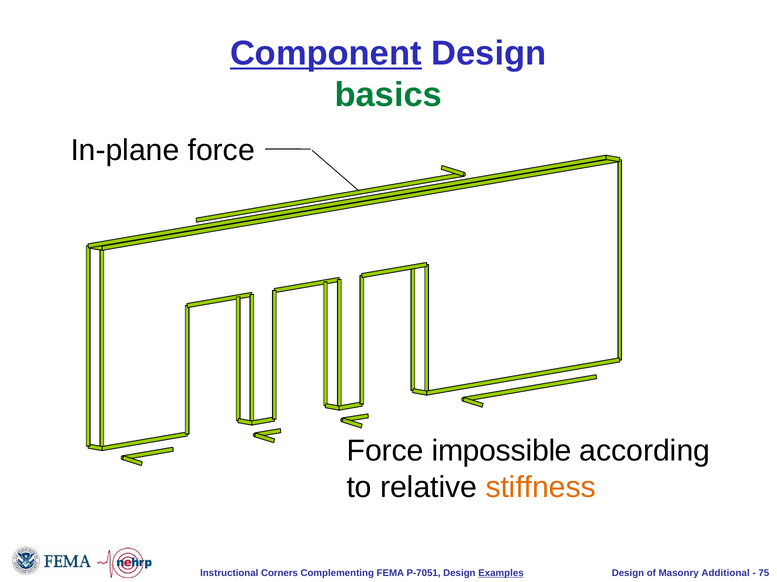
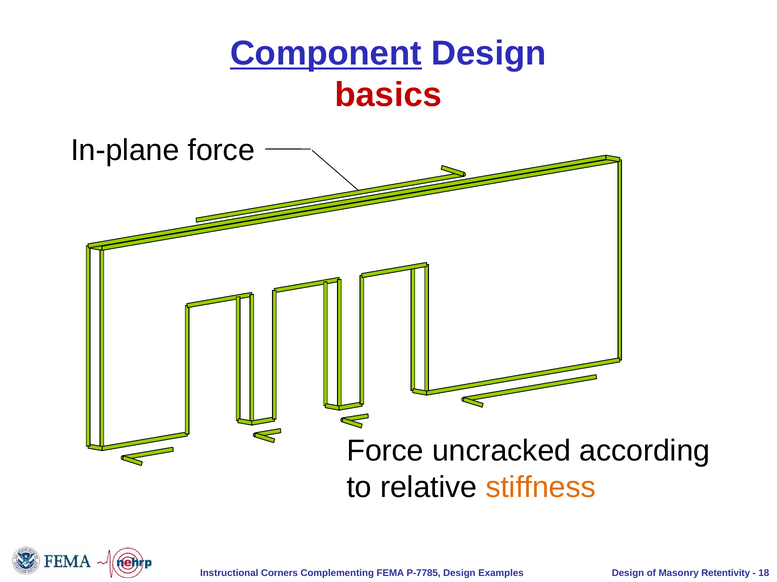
basics colour: green -> red
impossible: impossible -> uncracked
P-7051: P-7051 -> P-7785
Examples underline: present -> none
Additional: Additional -> Retentivity
75: 75 -> 18
